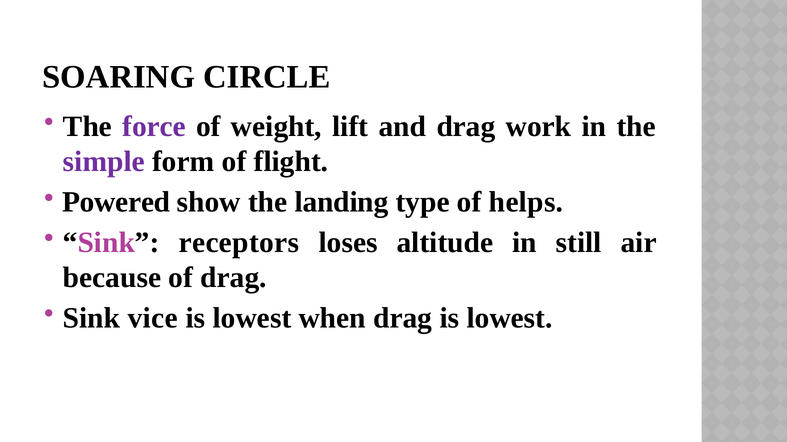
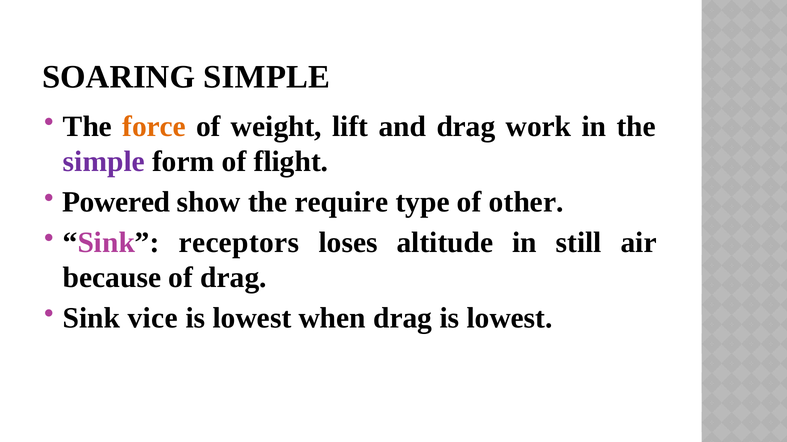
SOARING CIRCLE: CIRCLE -> SIMPLE
force colour: purple -> orange
landing: landing -> require
helps: helps -> other
